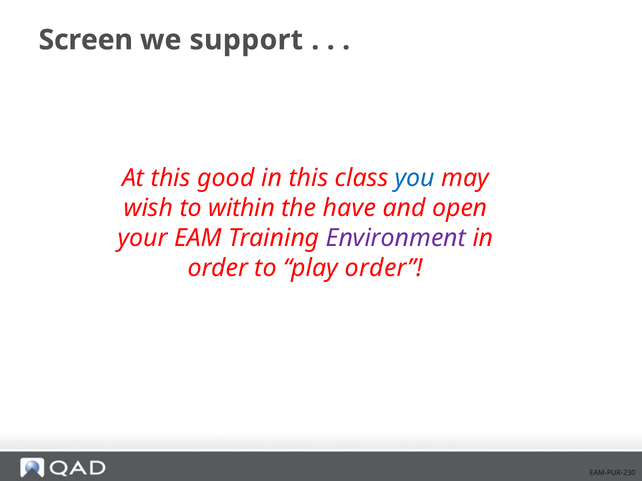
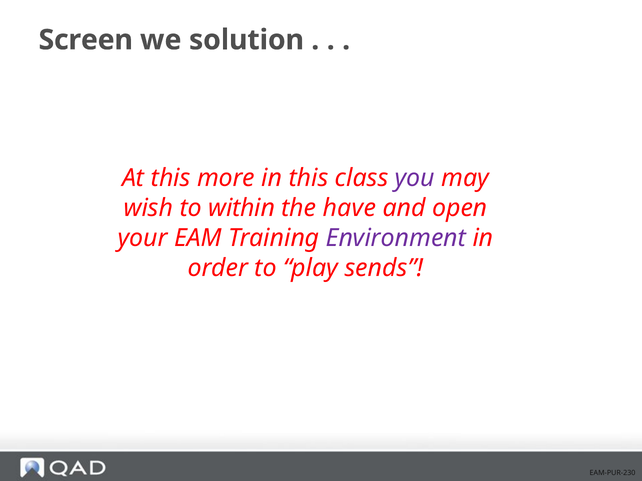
support: support -> solution
good: good -> more
you colour: blue -> purple
play order: order -> sends
